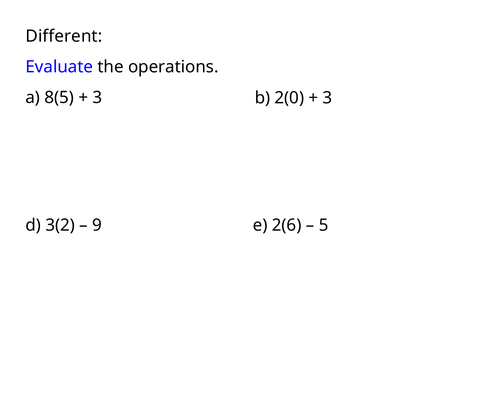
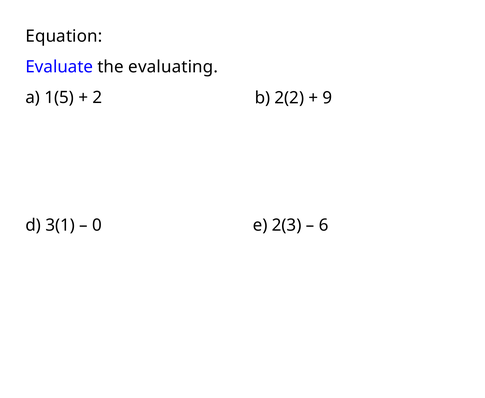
Different: Different -> Equation
operations: operations -> evaluating
8(5: 8(5 -> 1(5
3 at (97, 97): 3 -> 2
2(0: 2(0 -> 2(2
3 at (327, 98): 3 -> 9
3(2: 3(2 -> 3(1
9: 9 -> 0
2(6: 2(6 -> 2(3
5: 5 -> 6
